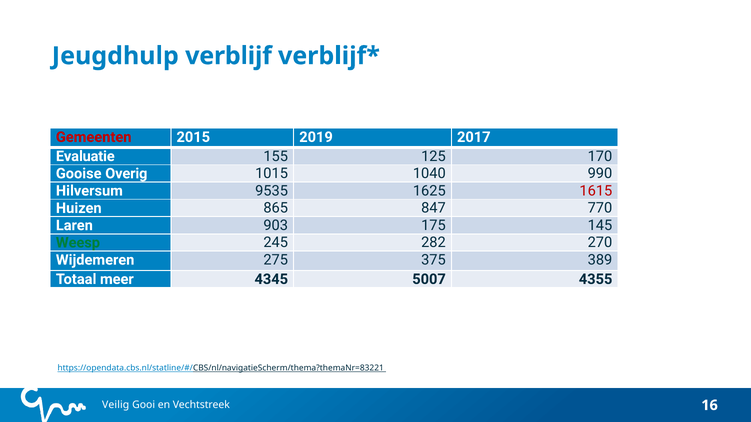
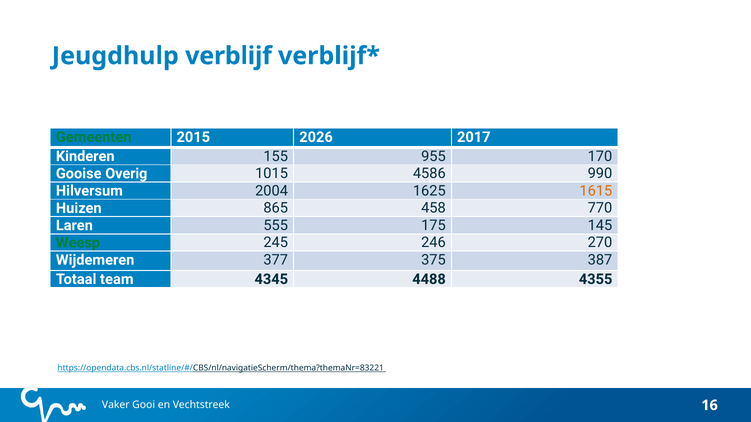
Gemeenten colour: red -> green
2019: 2019 -> 2026
Evaluatie: Evaluatie -> Kinderen
125: 125 -> 955
1040: 1040 -> 4586
9535: 9535 -> 2004
1615 colour: red -> orange
847: 847 -> 458
903: 903 -> 555
282: 282 -> 246
275: 275 -> 377
389: 389 -> 387
meer: meer -> team
5007: 5007 -> 4488
Veilig: Veilig -> Vaker
